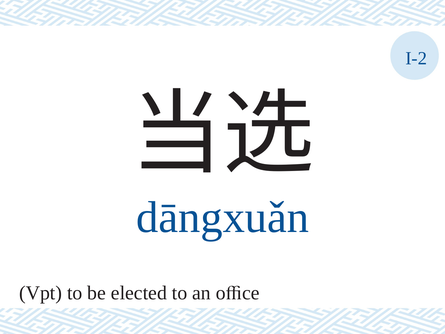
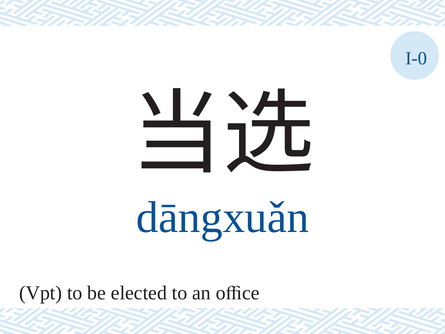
I-2: I-2 -> I-0
